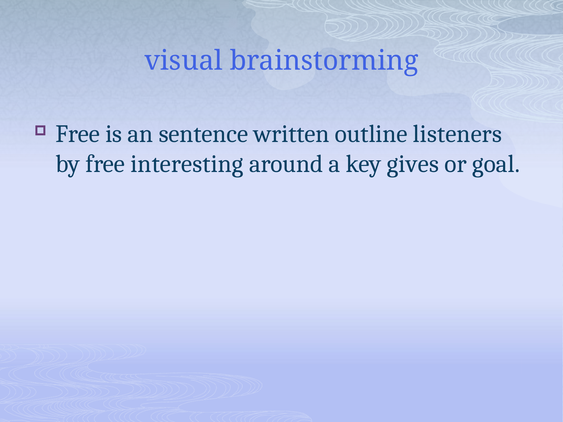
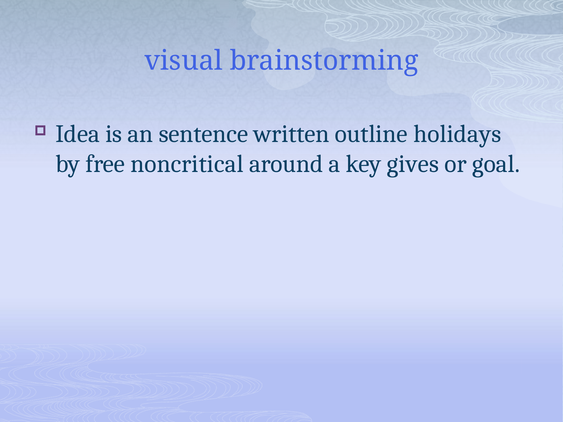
Free at (78, 134): Free -> Idea
listeners: listeners -> holidays
interesting: interesting -> noncritical
